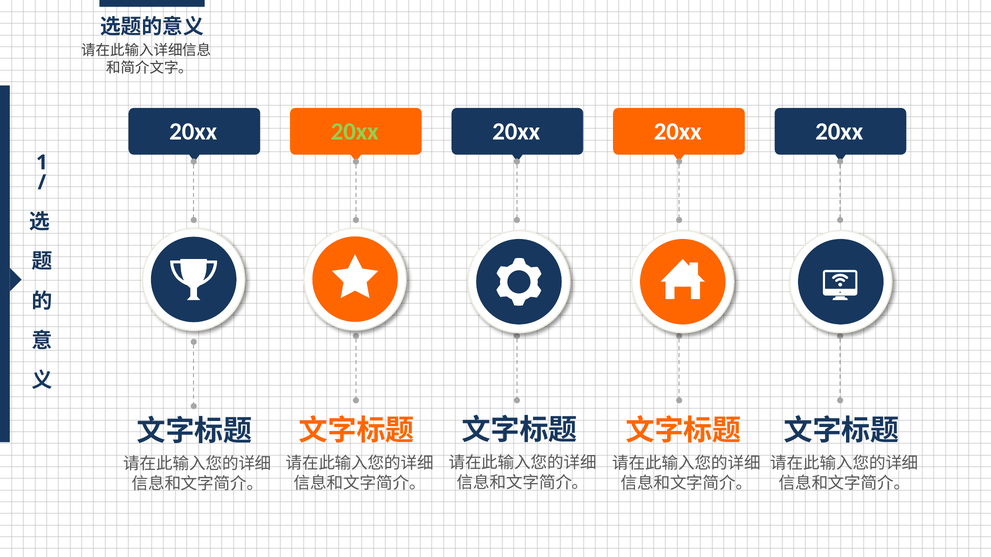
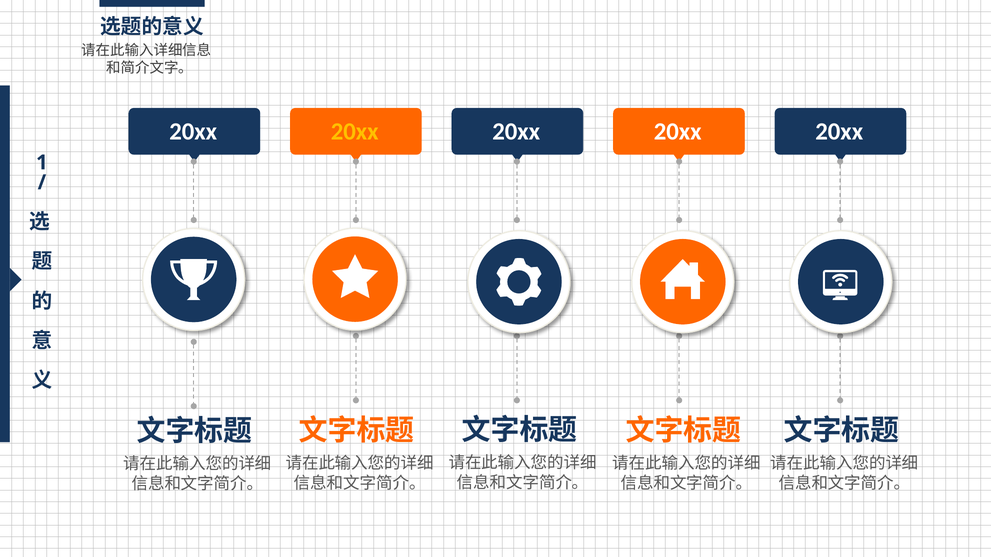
20xx at (355, 131) colour: light green -> yellow
